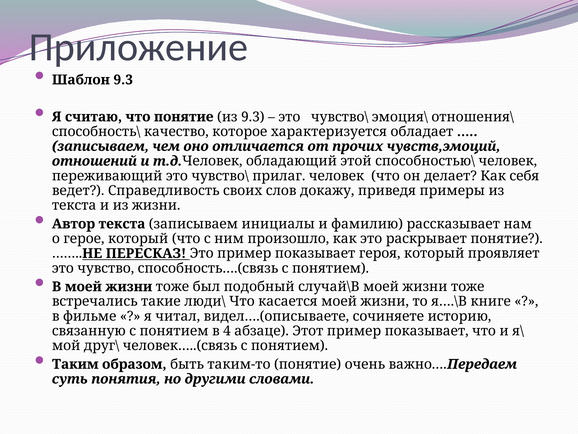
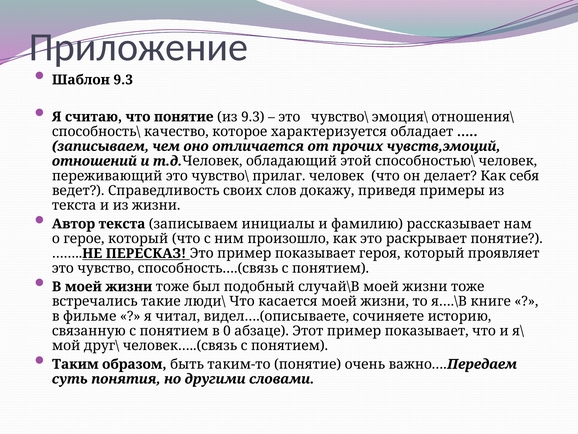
4: 4 -> 0
